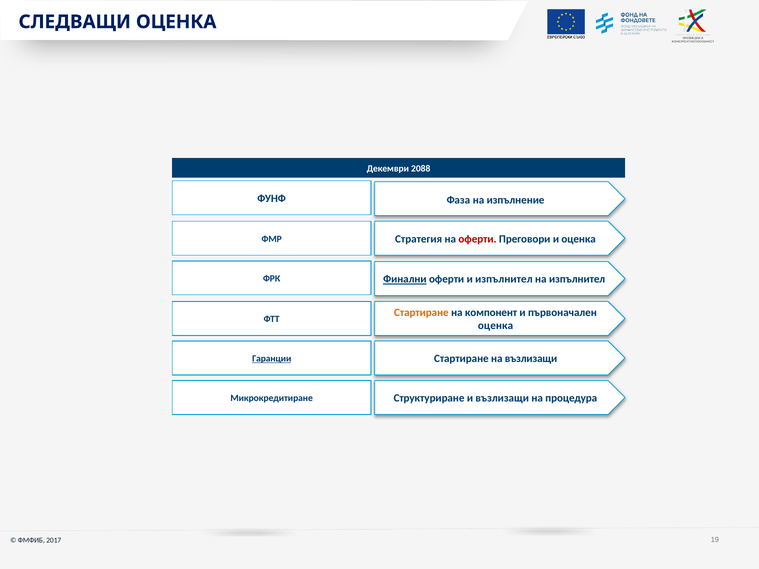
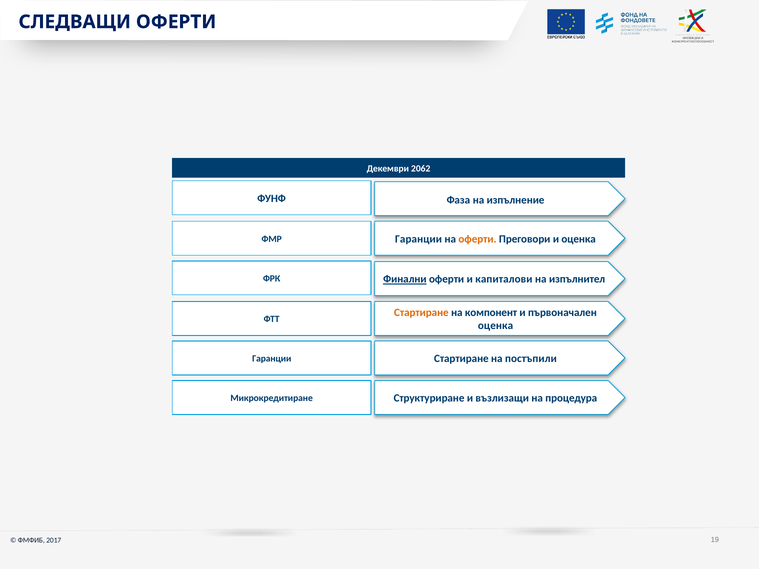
СЛЕДВАЩИ ОЦЕНКА: ОЦЕНКА -> ОФЕРТИ
2088: 2088 -> 2062
Стратегия at (419, 239): Стратегия -> Гаранции
оферти at (478, 239) colour: red -> orange
и изпълнител: изпълнител -> капиталови
на възлизащи: възлизащи -> постъпили
Гаранции at (272, 359) underline: present -> none
